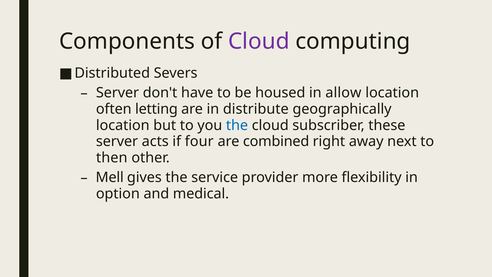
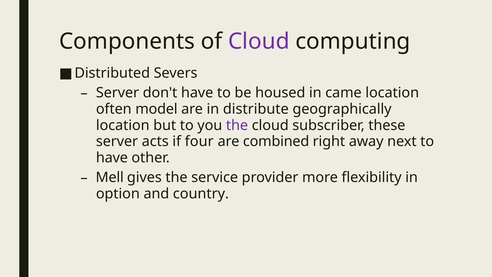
allow: allow -> came
letting: letting -> model
the at (237, 125) colour: blue -> purple
then at (112, 158): then -> have
medical: medical -> country
